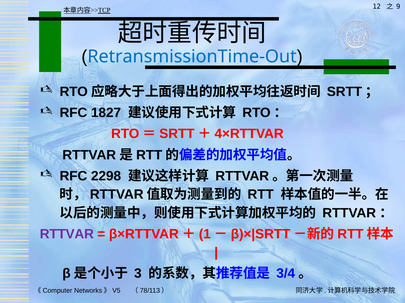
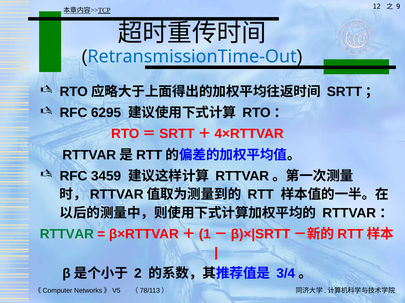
1827: 1827 -> 6295
2298: 2298 -> 3459
RTTVAR colour: purple -> green
3: 3 -> 2
